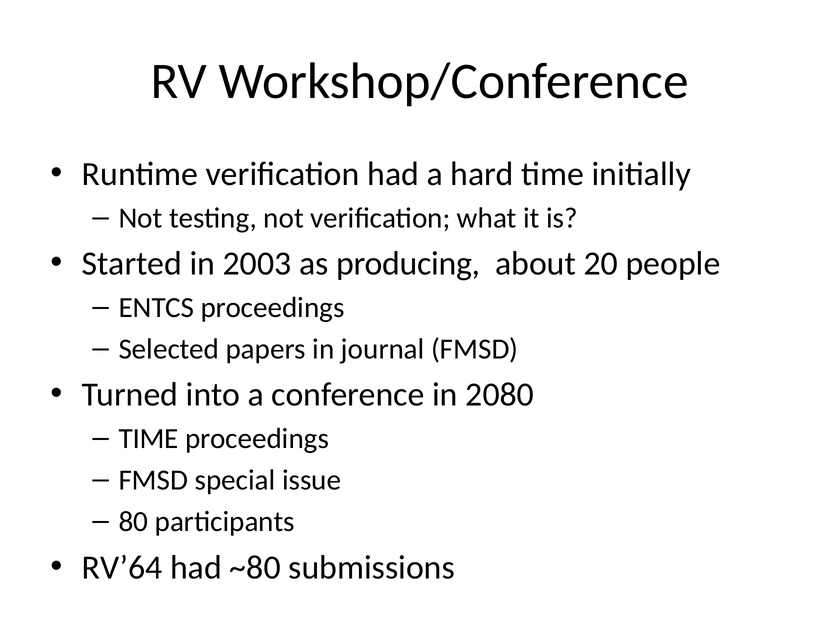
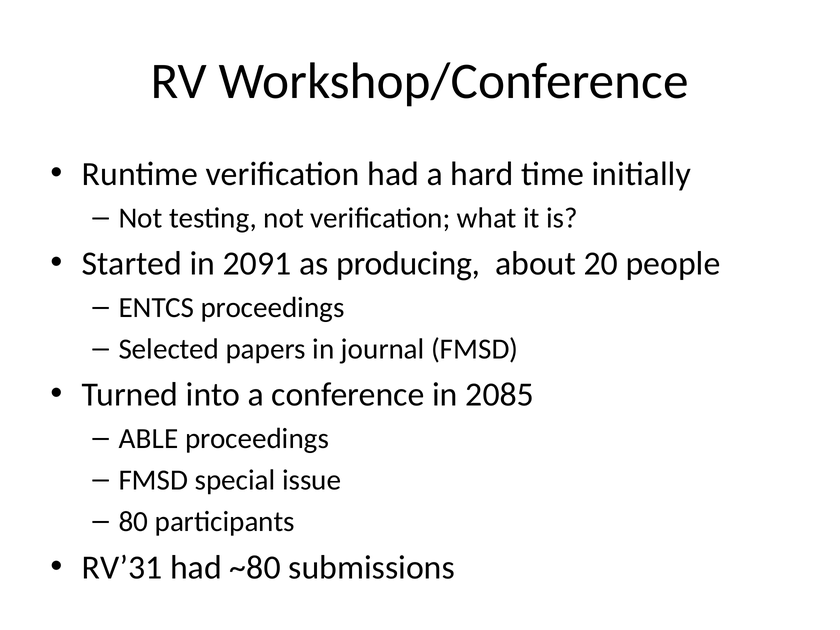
2003: 2003 -> 2091
2080: 2080 -> 2085
TIME at (149, 439): TIME -> ABLE
RV’64: RV’64 -> RV’31
